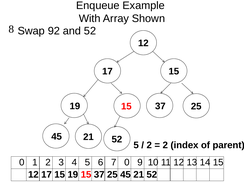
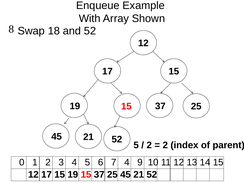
92: 92 -> 18
7 0: 0 -> 4
